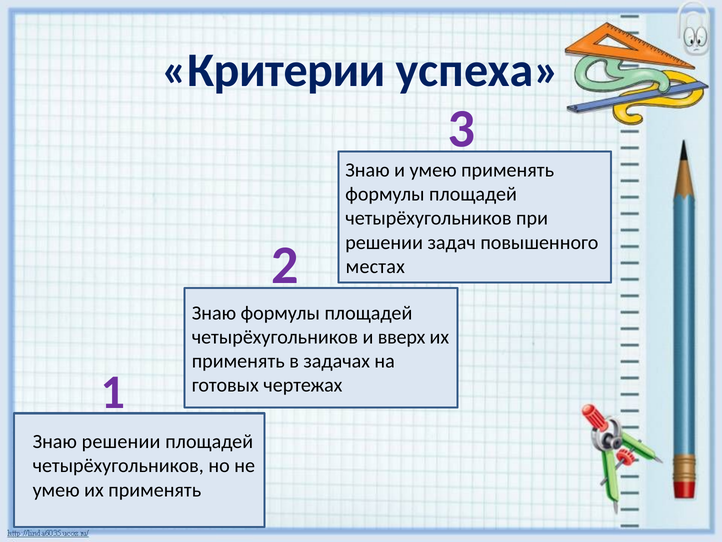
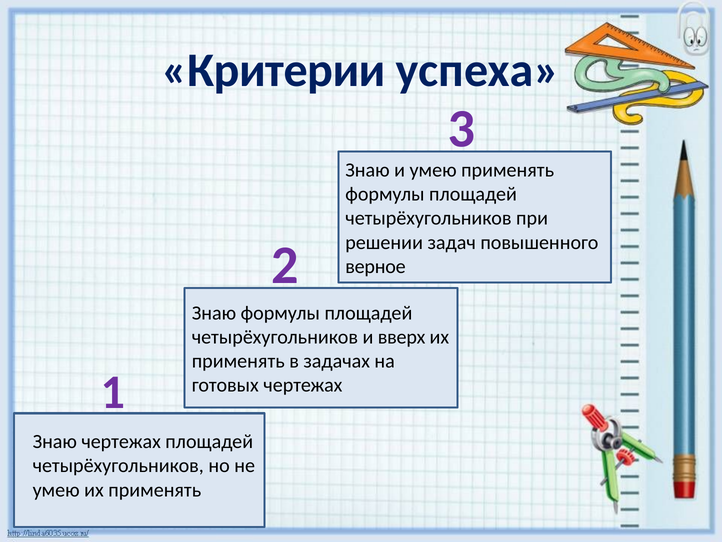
местах: местах -> верное
Знаю решении: решении -> чертежах
